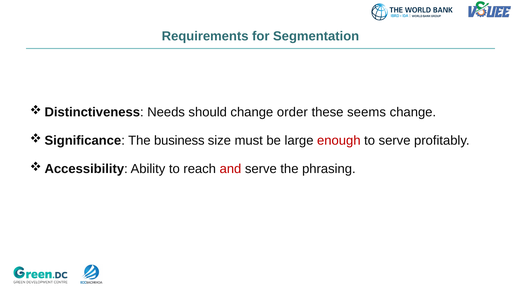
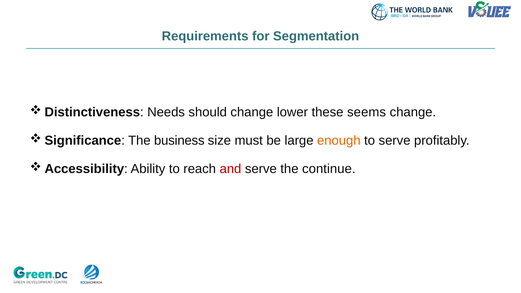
order: order -> lower
enough colour: red -> orange
phrasing: phrasing -> continue
